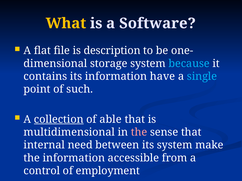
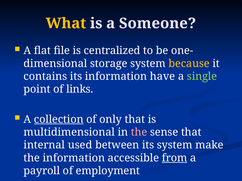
Software: Software -> Someone
description: description -> centralized
because colour: light blue -> yellow
single colour: light blue -> light green
such: such -> links
able: able -> only
need: need -> used
from underline: none -> present
control: control -> payroll
